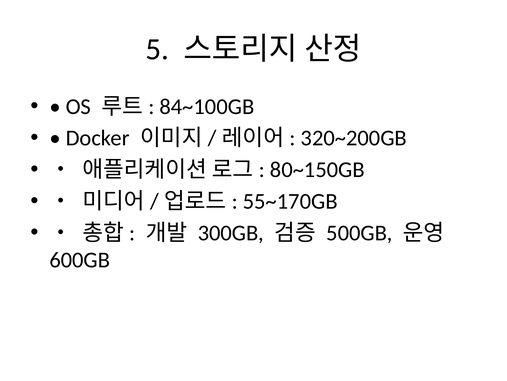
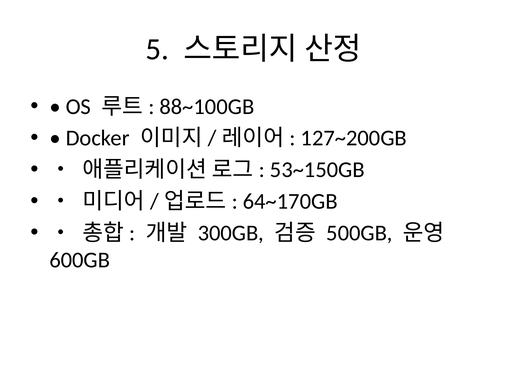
84~100GB: 84~100GB -> 88~100GB
320~200GB: 320~200GB -> 127~200GB
80~150GB: 80~150GB -> 53~150GB
55~170GB: 55~170GB -> 64~170GB
